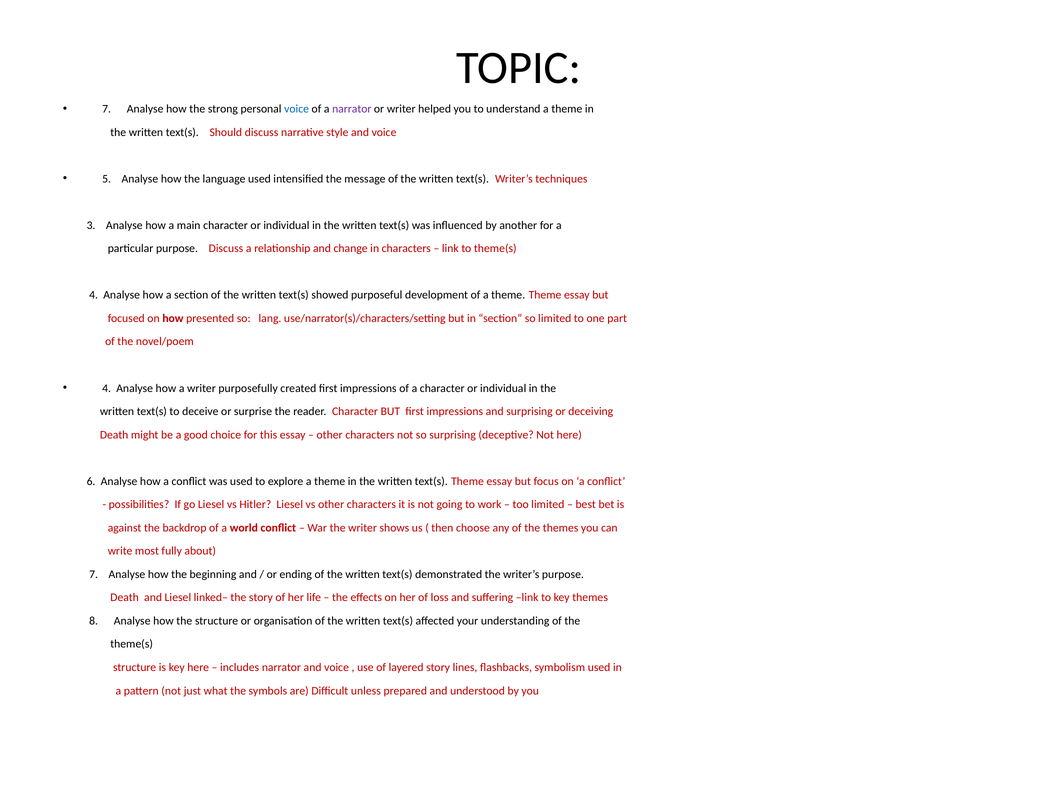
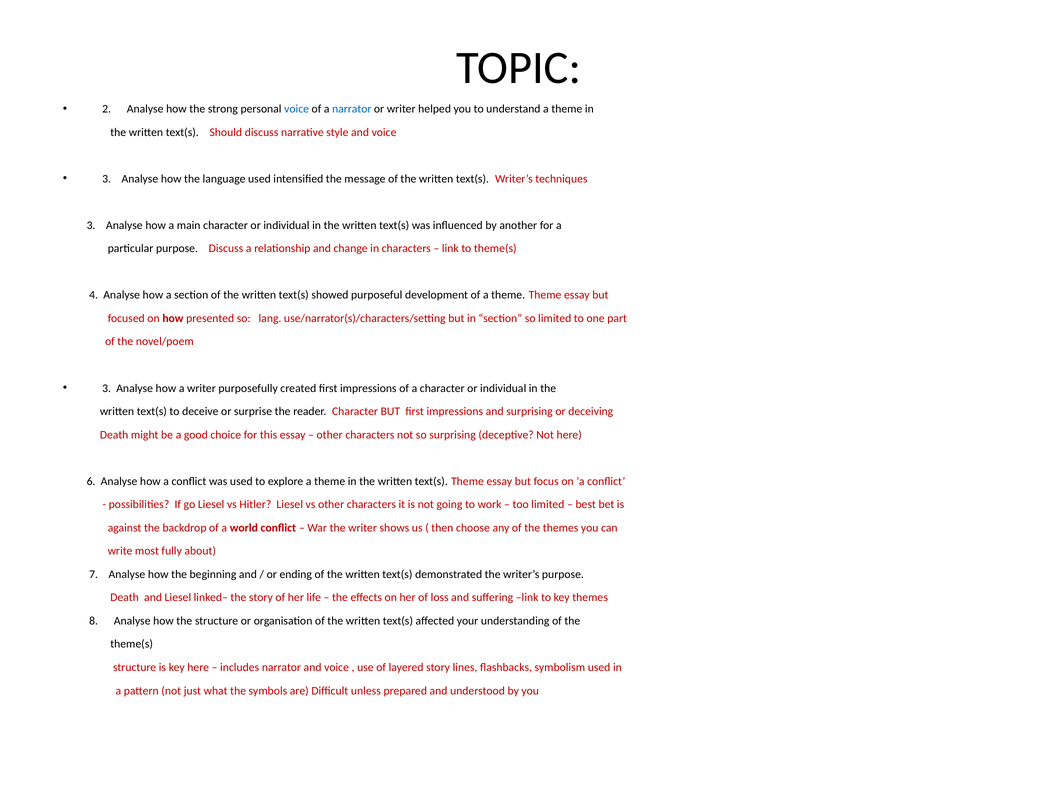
7 at (107, 109): 7 -> 2
narrator at (352, 109) colour: purple -> blue
5 at (107, 179): 5 -> 3
4 at (107, 388): 4 -> 3
